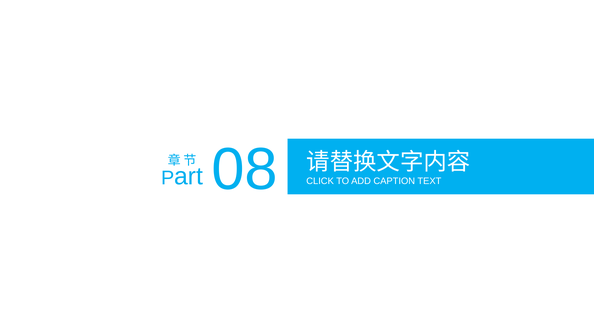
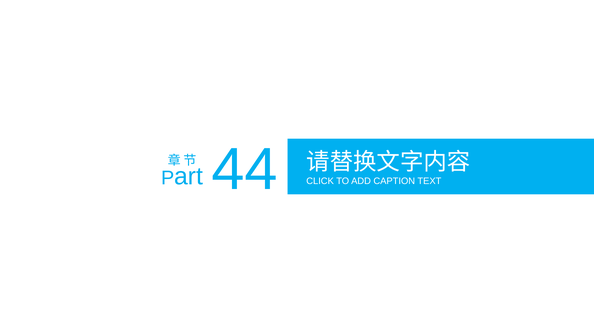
08: 08 -> 44
